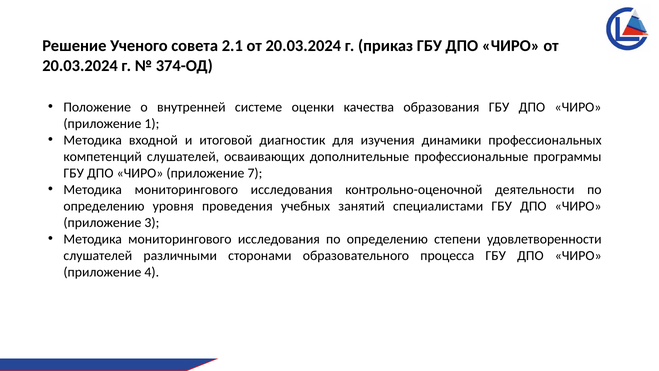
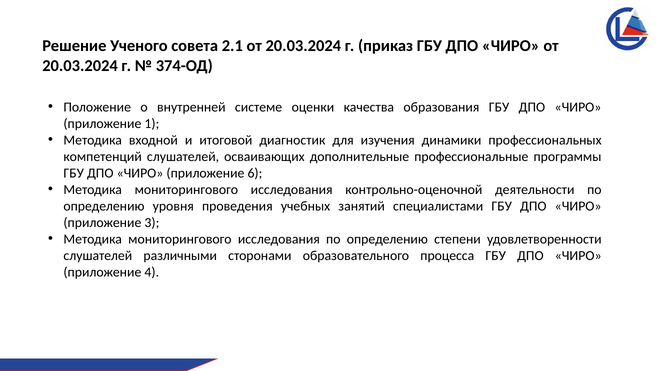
7: 7 -> 6
